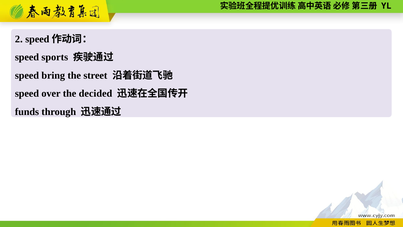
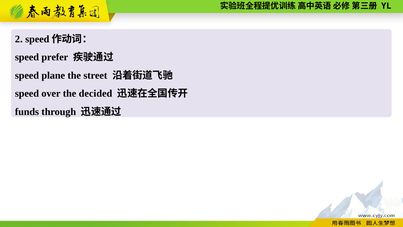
sports: sports -> prefer
bring: bring -> plane
